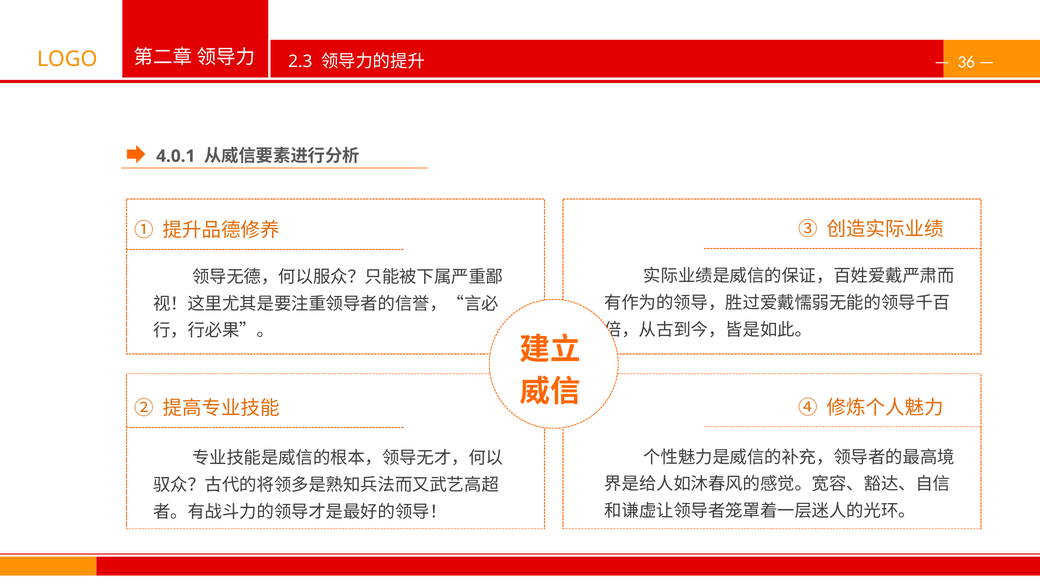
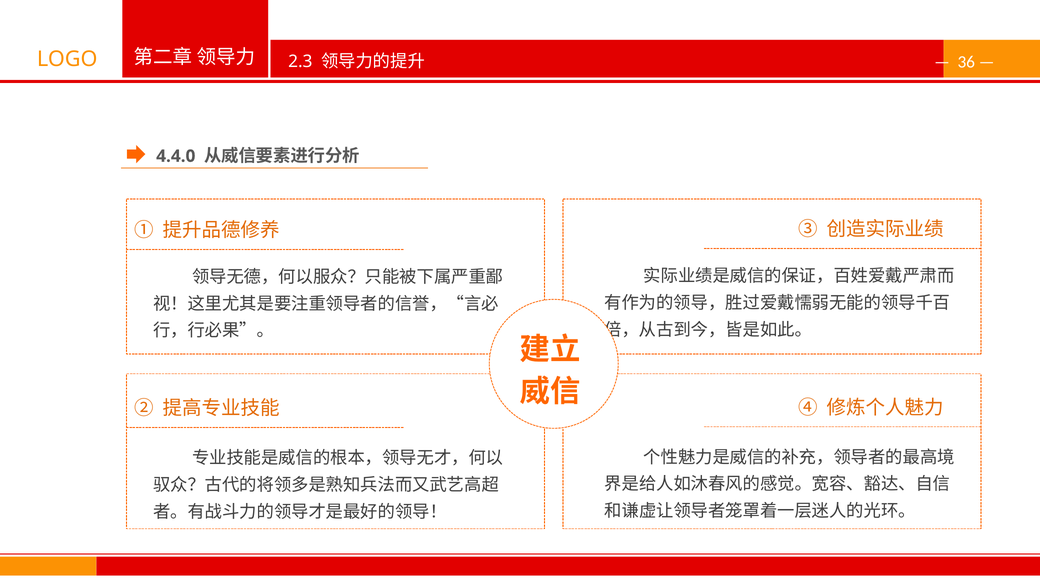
4.0.1: 4.0.1 -> 4.4.0
